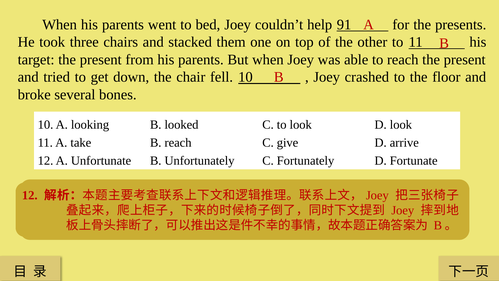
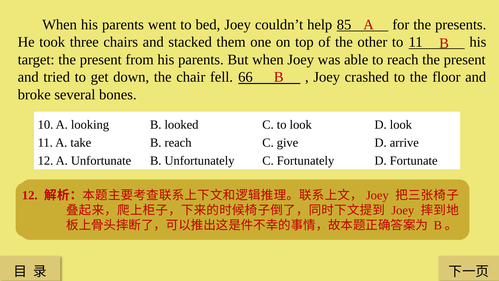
91: 91 -> 85
fell 10: 10 -> 66
